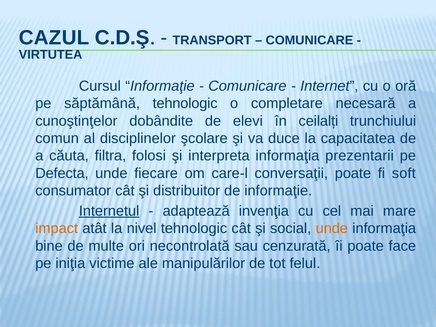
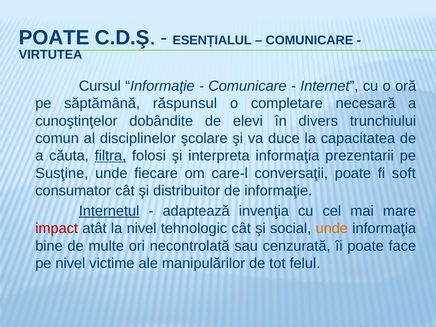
CAZUL at (54, 38): CAZUL -> POATE
TRANSPORT: TRANSPORT -> ESENȚIALUL
săptămână tehnologic: tehnologic -> răspunsul
ceilalți: ceilalți -> divers
filtra underline: none -> present
Defecta: Defecta -> Susţine
impact colour: orange -> red
pe iniţia: iniţia -> nivel
